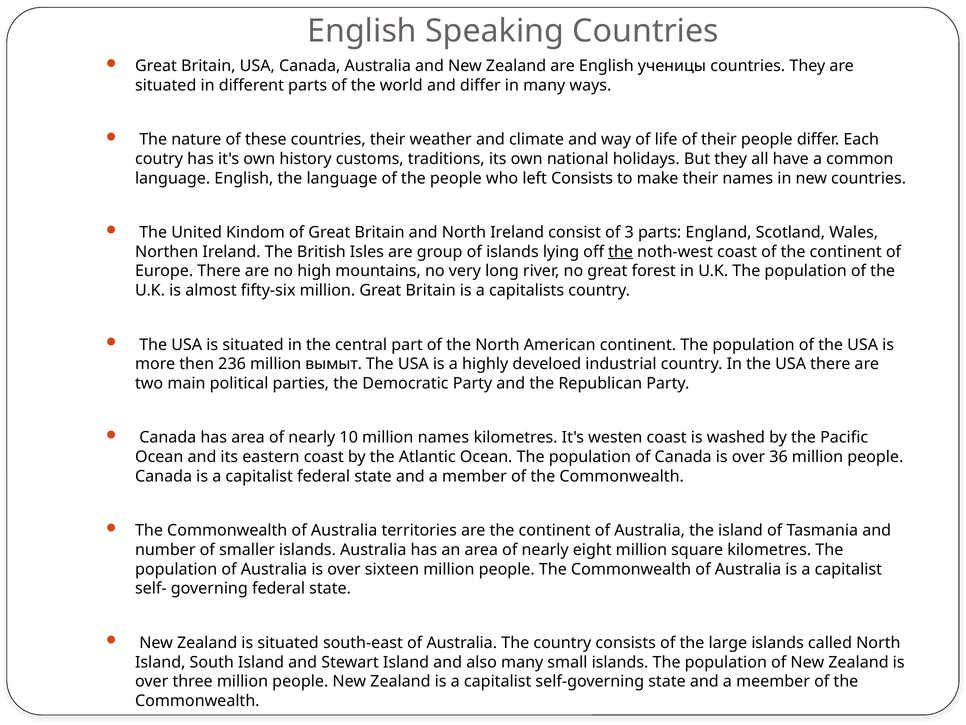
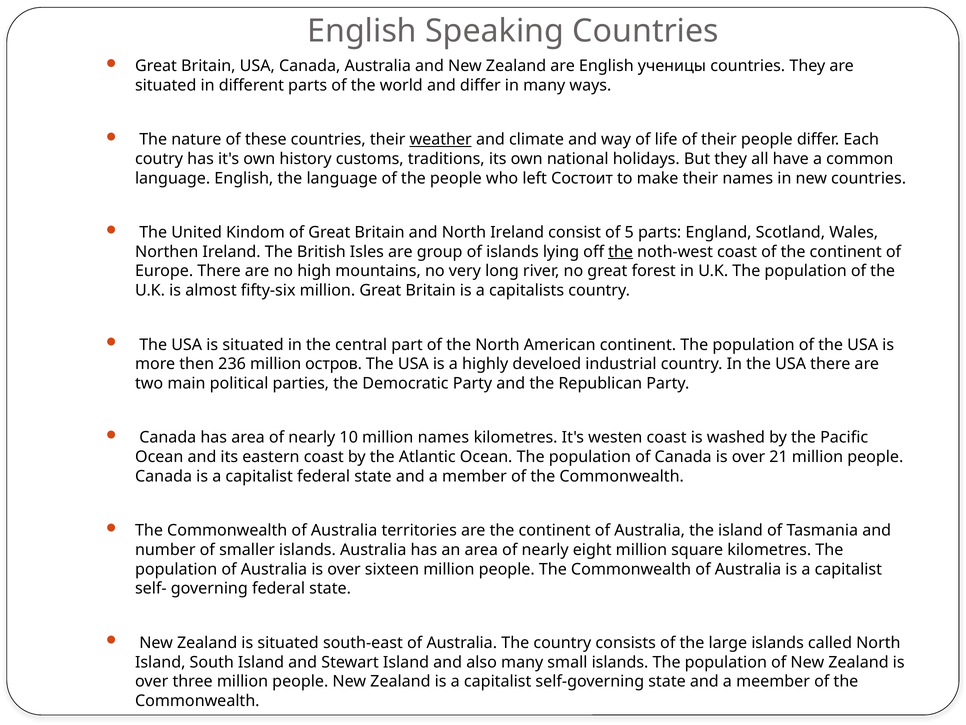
weather underline: none -> present
left Consists: Consists -> Состоит
3: 3 -> 5
вымыт: вымыт -> остров
36: 36 -> 21
